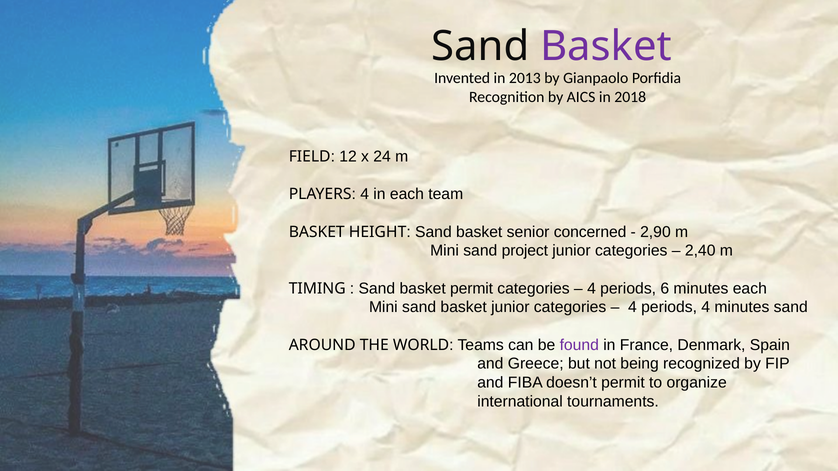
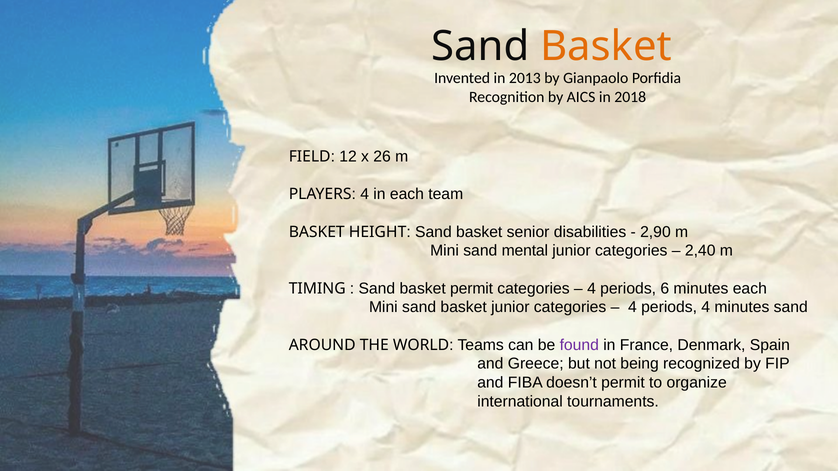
Basket at (606, 47) colour: purple -> orange
24: 24 -> 26
concerned: concerned -> disabilities
project: project -> mental
